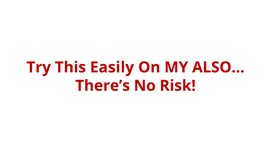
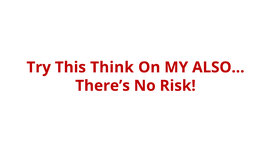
Easily: Easily -> Think
